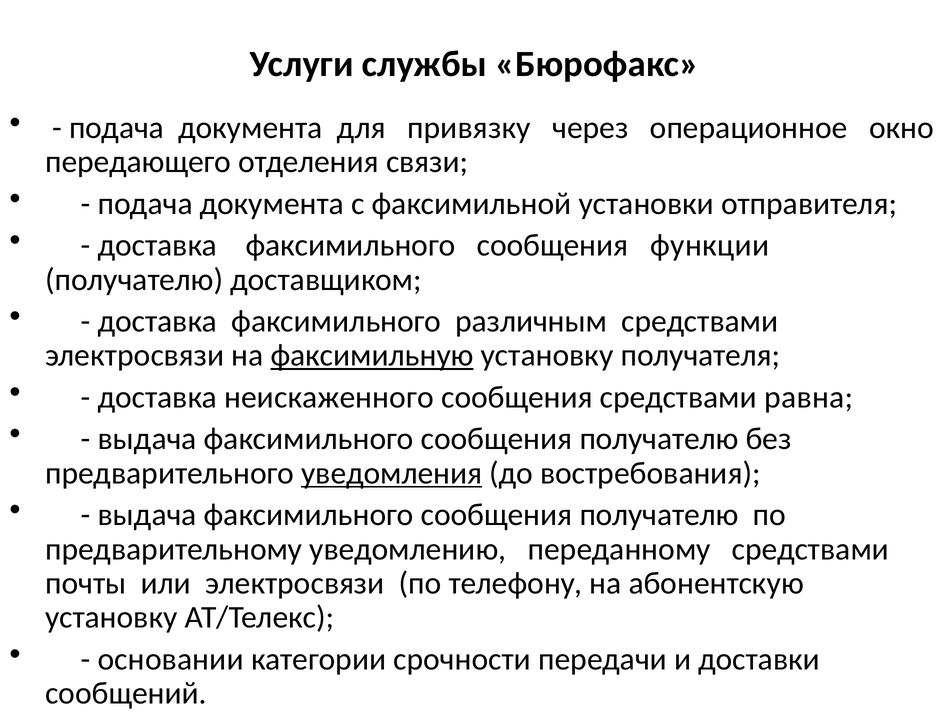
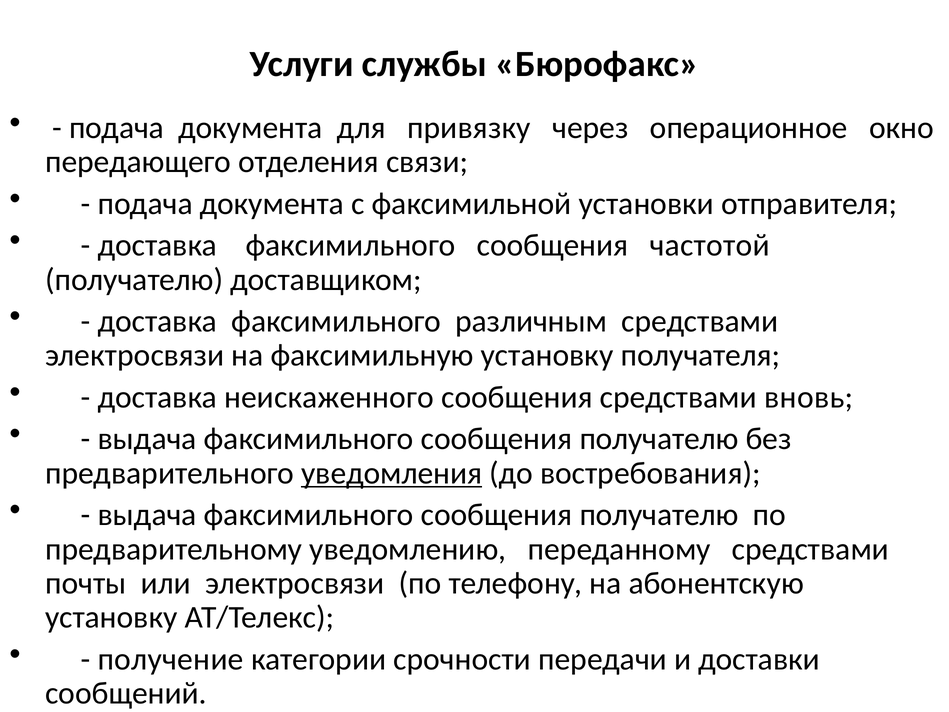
функции: функции -> частотой
факсимильную underline: present -> none
равна: равна -> вновь
основании: основании -> получение
